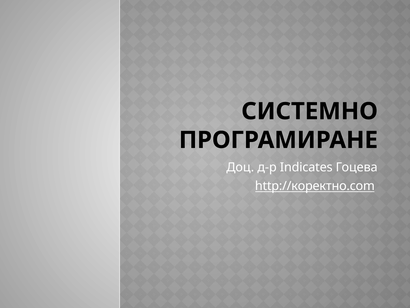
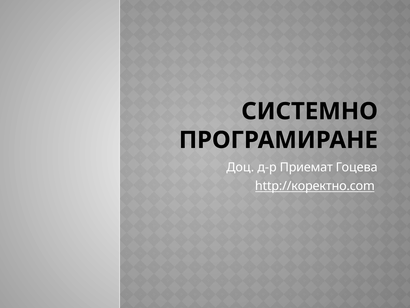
Indicates: Indicates -> Приемат
